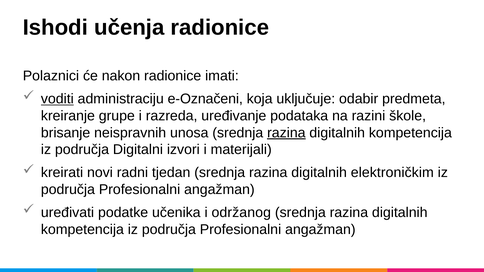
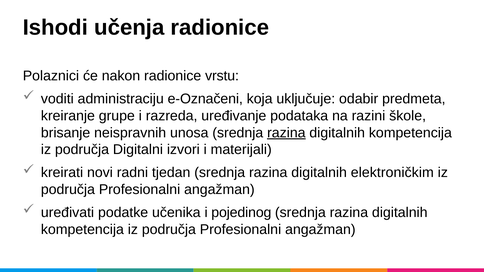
imati: imati -> vrstu
voditi underline: present -> none
održanog: održanog -> pojedinog
